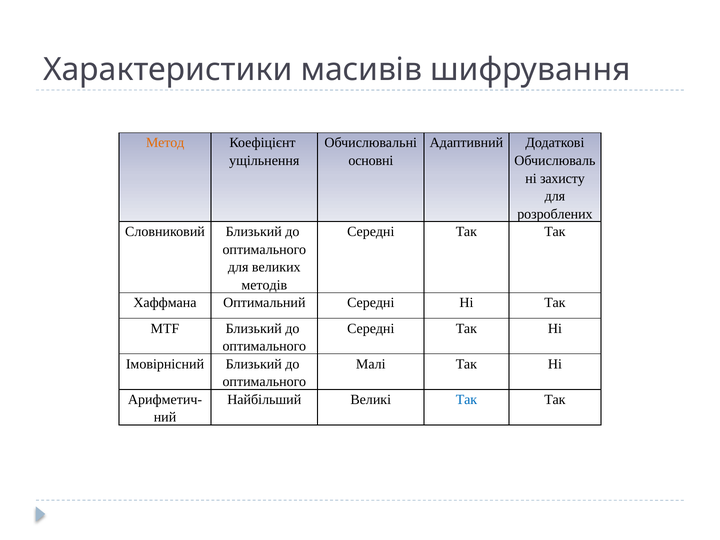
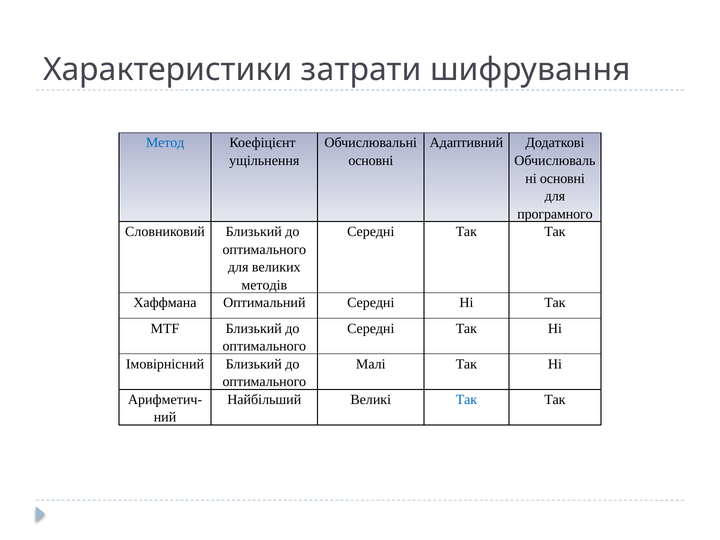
масивів: масивів -> затрати
Метод colour: orange -> blue
ні захисту: захисту -> основні
розроблених: розроблених -> програмного
